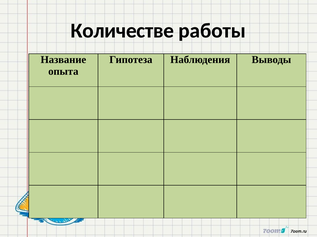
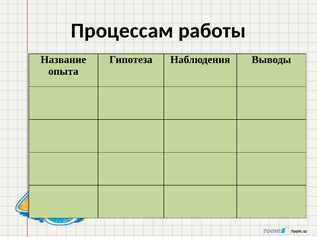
Количестве: Количестве -> Процессам
